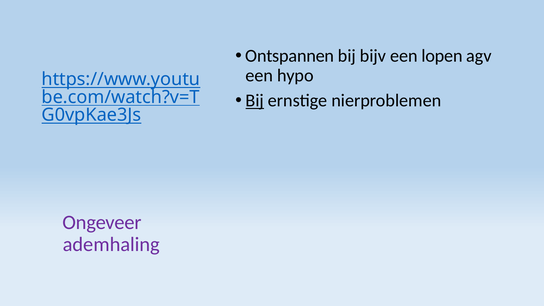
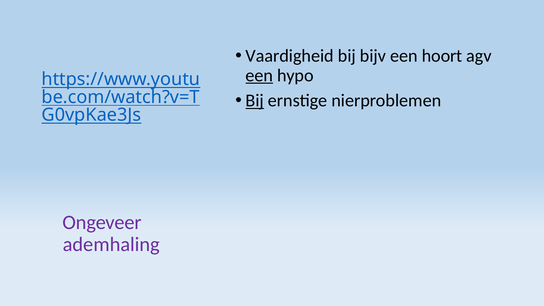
Ontspannen: Ontspannen -> Vaardigheid
lopen: lopen -> hoort
een at (259, 75) underline: none -> present
